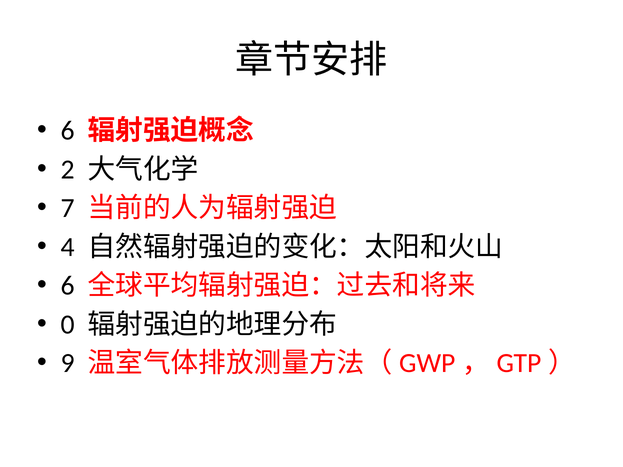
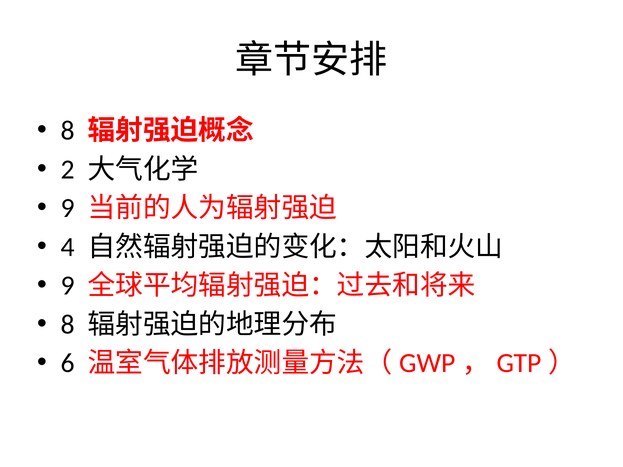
6 at (68, 131): 6 -> 8
7 at (68, 208): 7 -> 9
6 at (68, 286): 6 -> 9
0 at (68, 325): 0 -> 8
9: 9 -> 6
